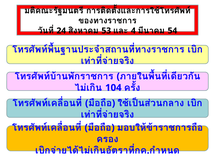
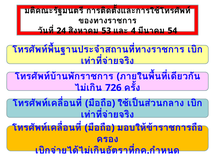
104: 104 -> 726
